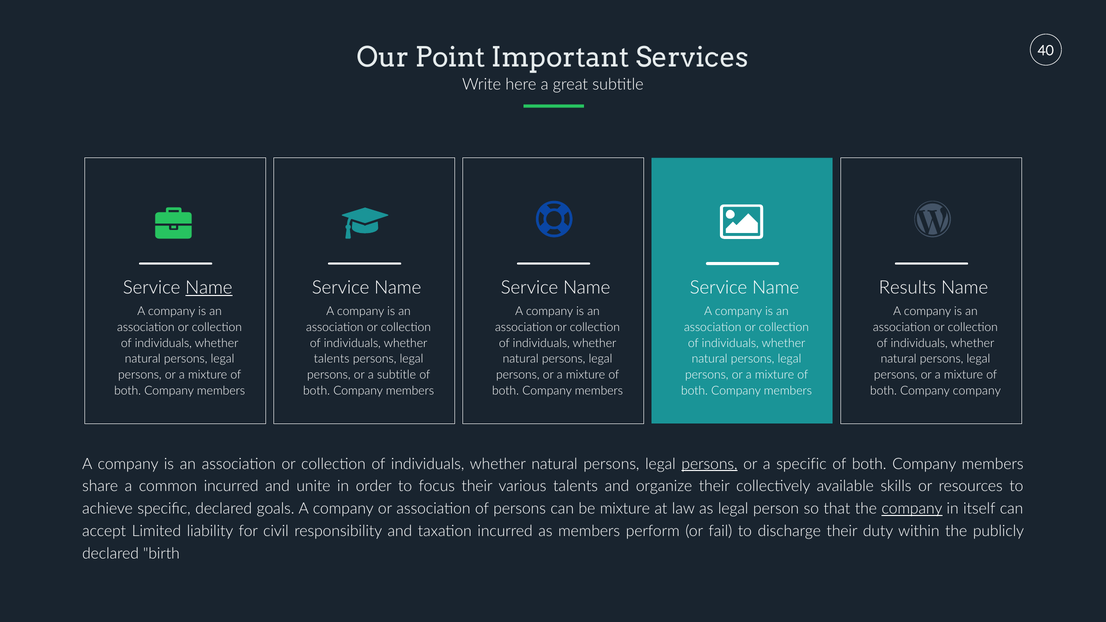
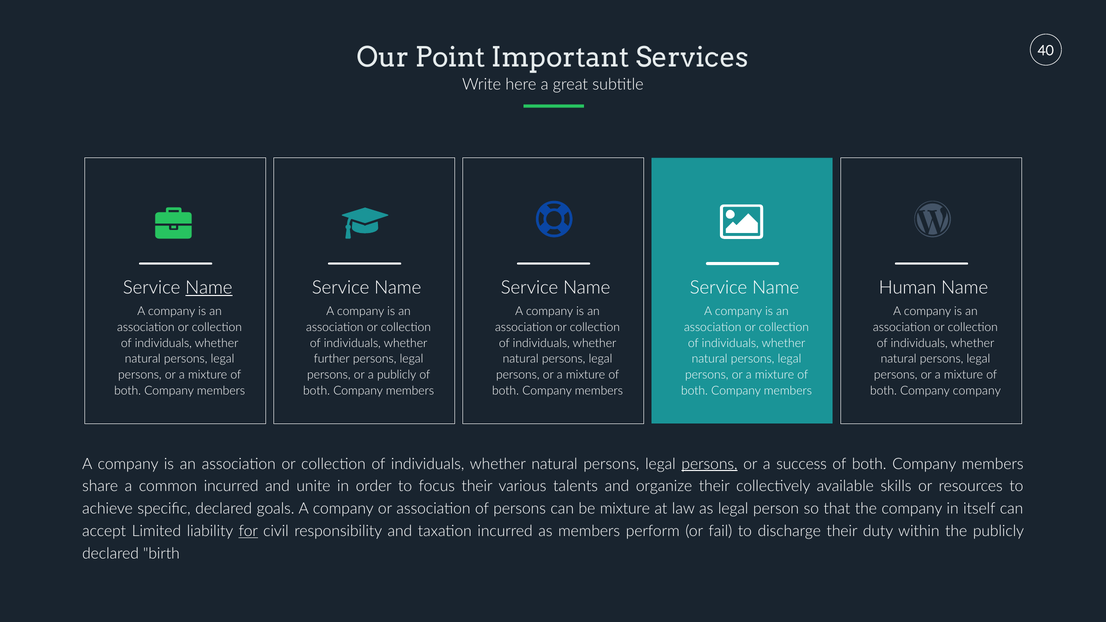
Results: Results -> Human
talents at (332, 359): talents -> further
a subtitle: subtitle -> publicly
a specific: specific -> success
company at (912, 509) underline: present -> none
for underline: none -> present
